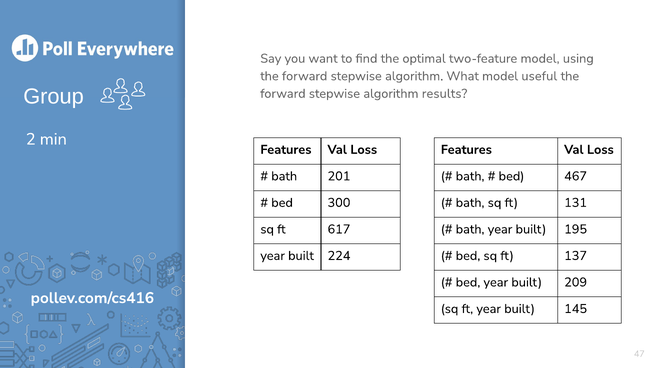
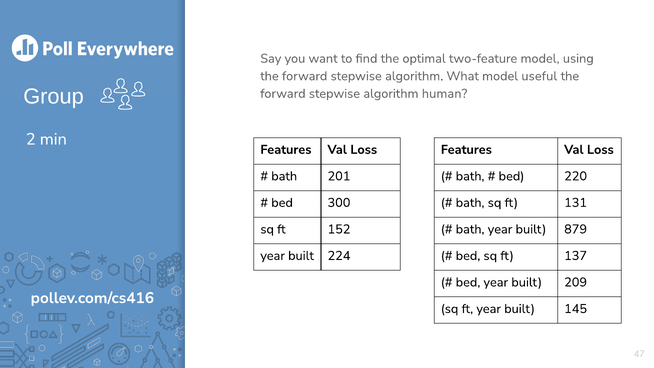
results: results -> human
467: 467 -> 220
617: 617 -> 152
195: 195 -> 879
